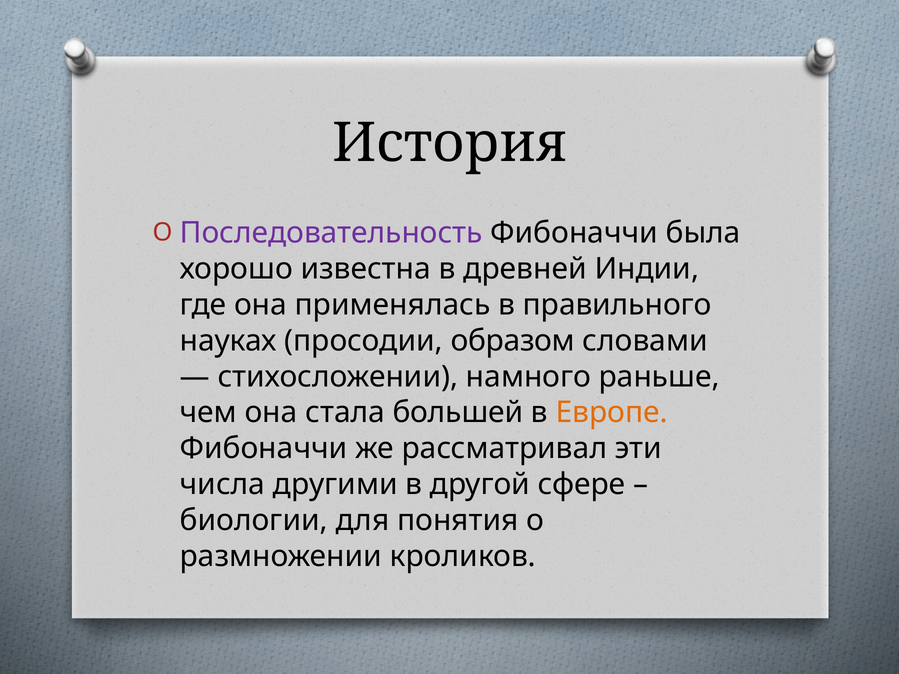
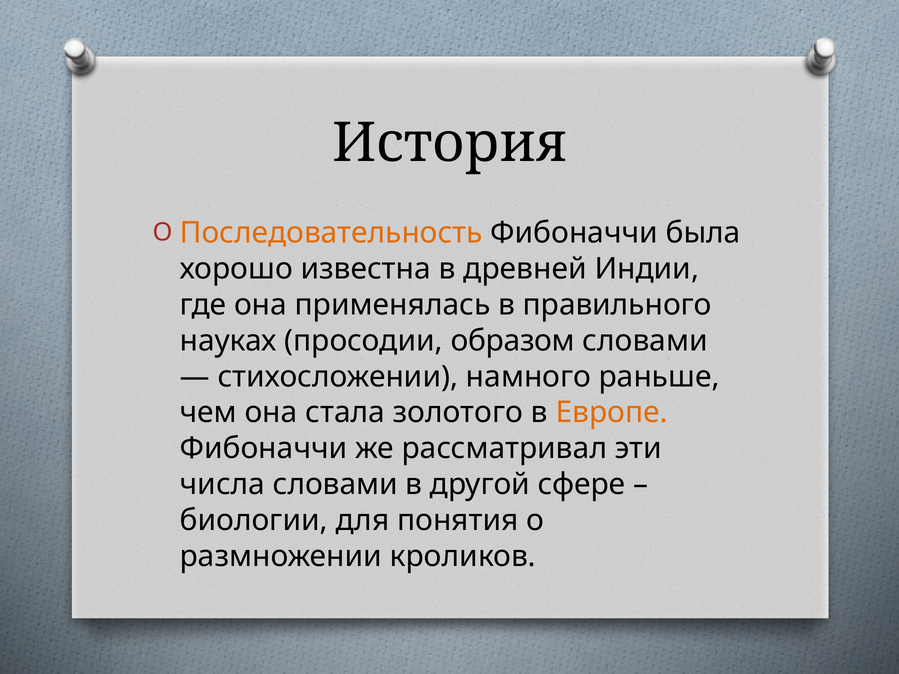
Последовательность colour: purple -> orange
большей: большей -> золотого
числа другими: другими -> словами
